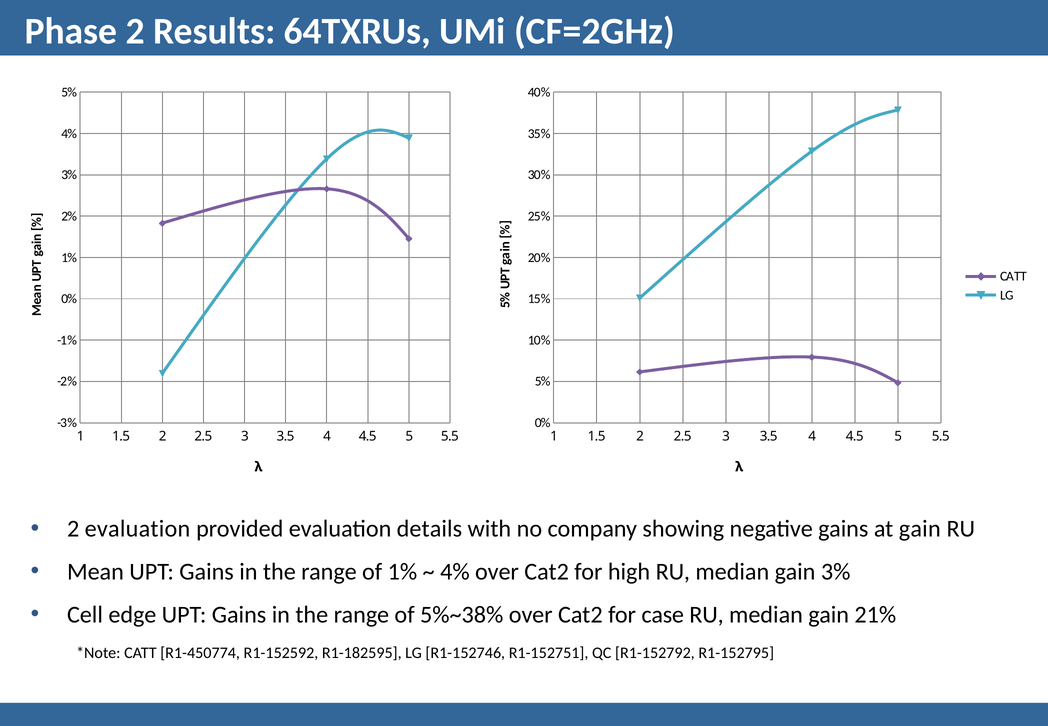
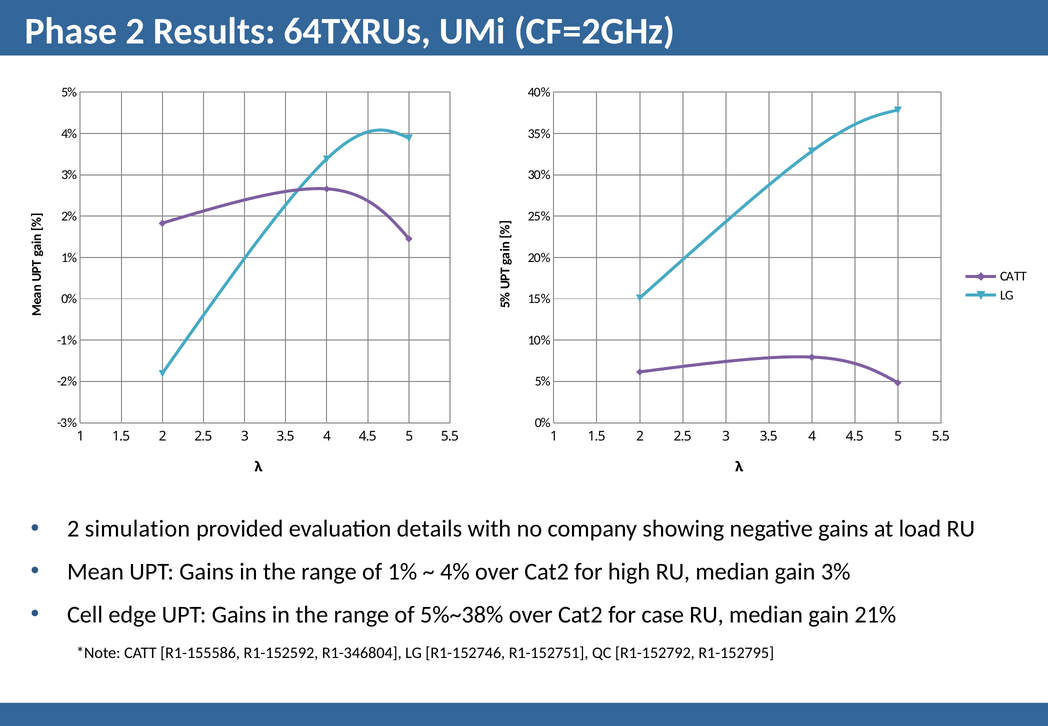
2 evaluation: evaluation -> simulation
at gain: gain -> load
R1-450774: R1-450774 -> R1-155586
R1-182595: R1-182595 -> R1-346804
